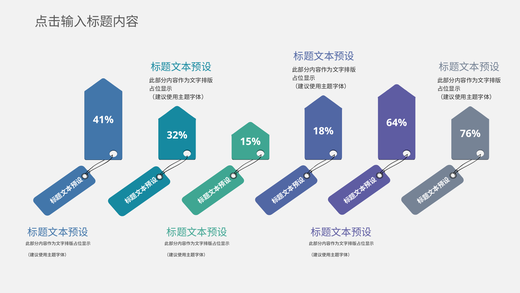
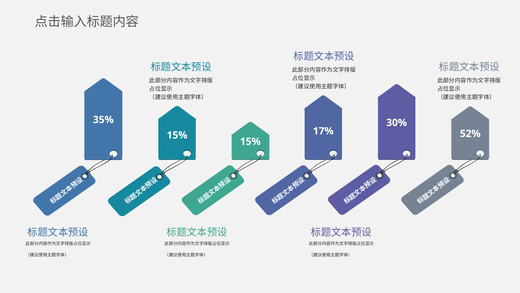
41%: 41% -> 35%
64%: 64% -> 30%
18%: 18% -> 17%
76%: 76% -> 52%
32% at (177, 135): 32% -> 15%
